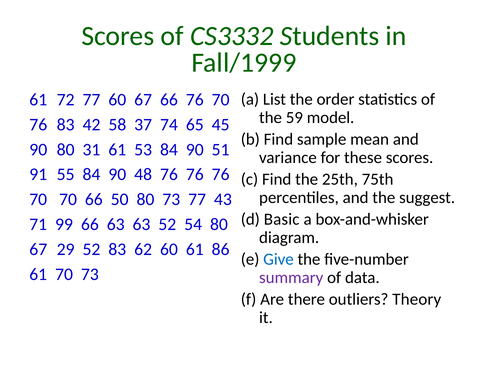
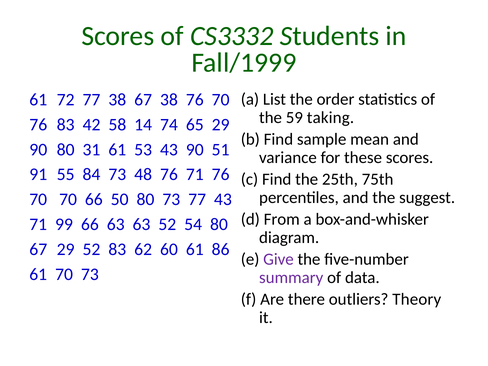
77 60: 60 -> 38
67 66: 66 -> 38
model: model -> taking
37: 37 -> 14
65 45: 45 -> 29
53 84: 84 -> 43
55 84 90: 90 -> 73
48 76 76: 76 -> 71
Basic: Basic -> From
Give colour: blue -> purple
